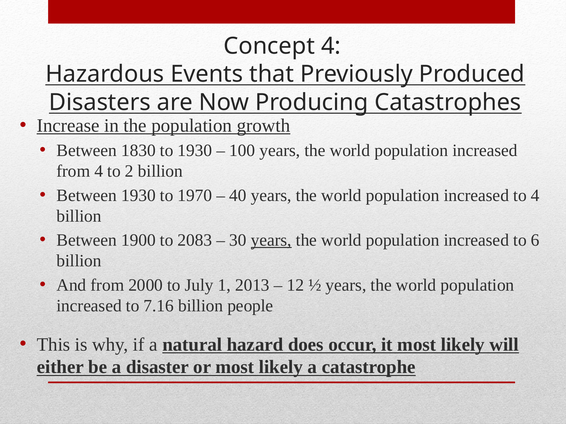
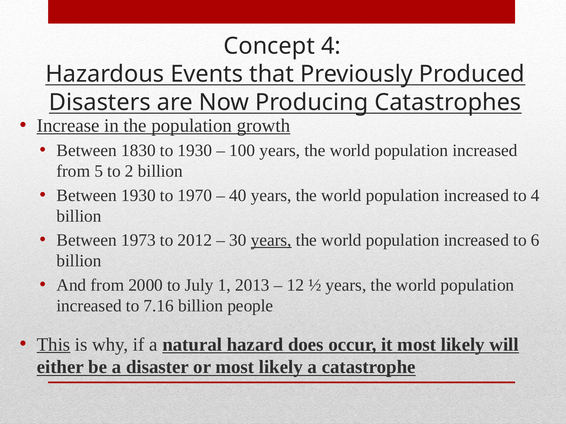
from 4: 4 -> 5
1900: 1900 -> 1973
2083: 2083 -> 2012
This underline: none -> present
